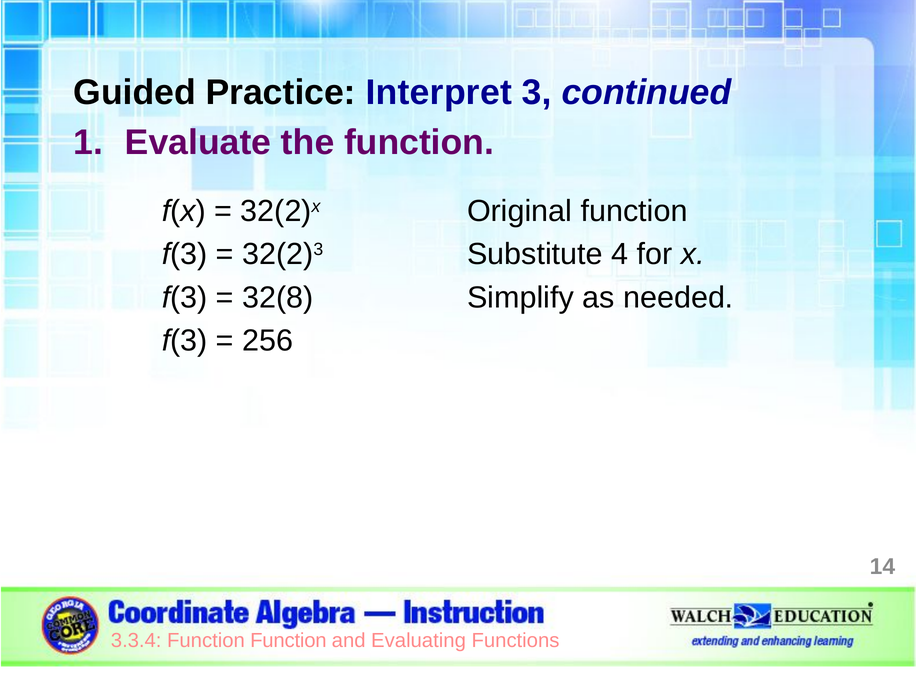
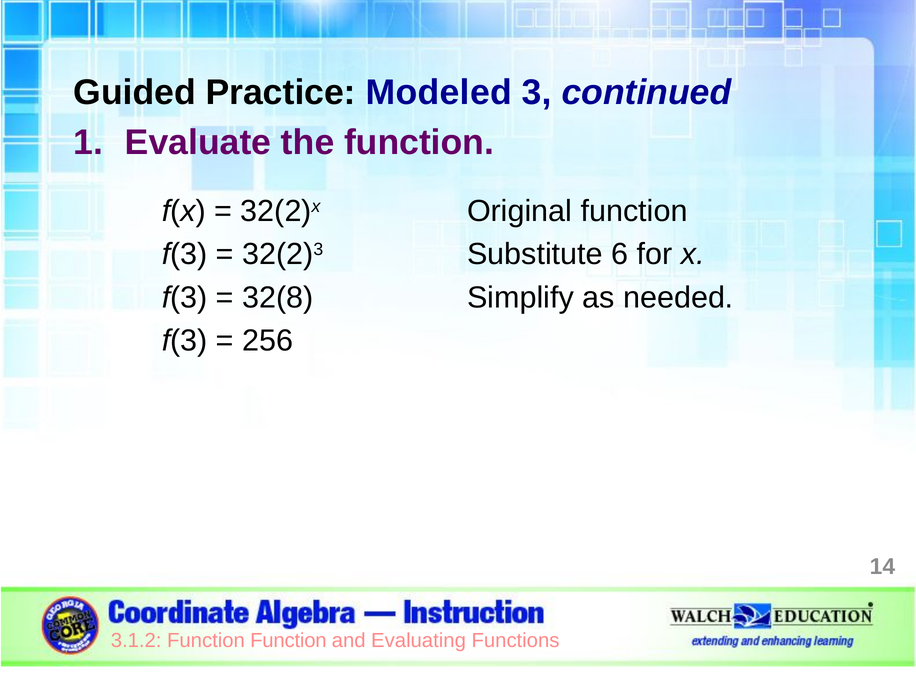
Interpret: Interpret -> Modeled
4: 4 -> 6
3.3.4: 3.3.4 -> 3.1.2
